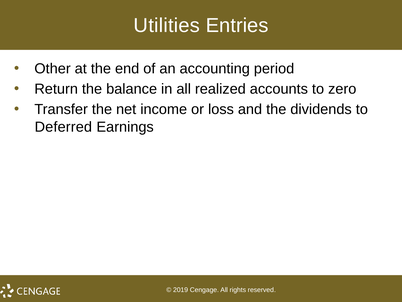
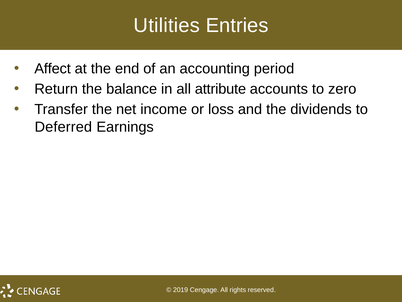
Other: Other -> Affect
realized: realized -> attribute
